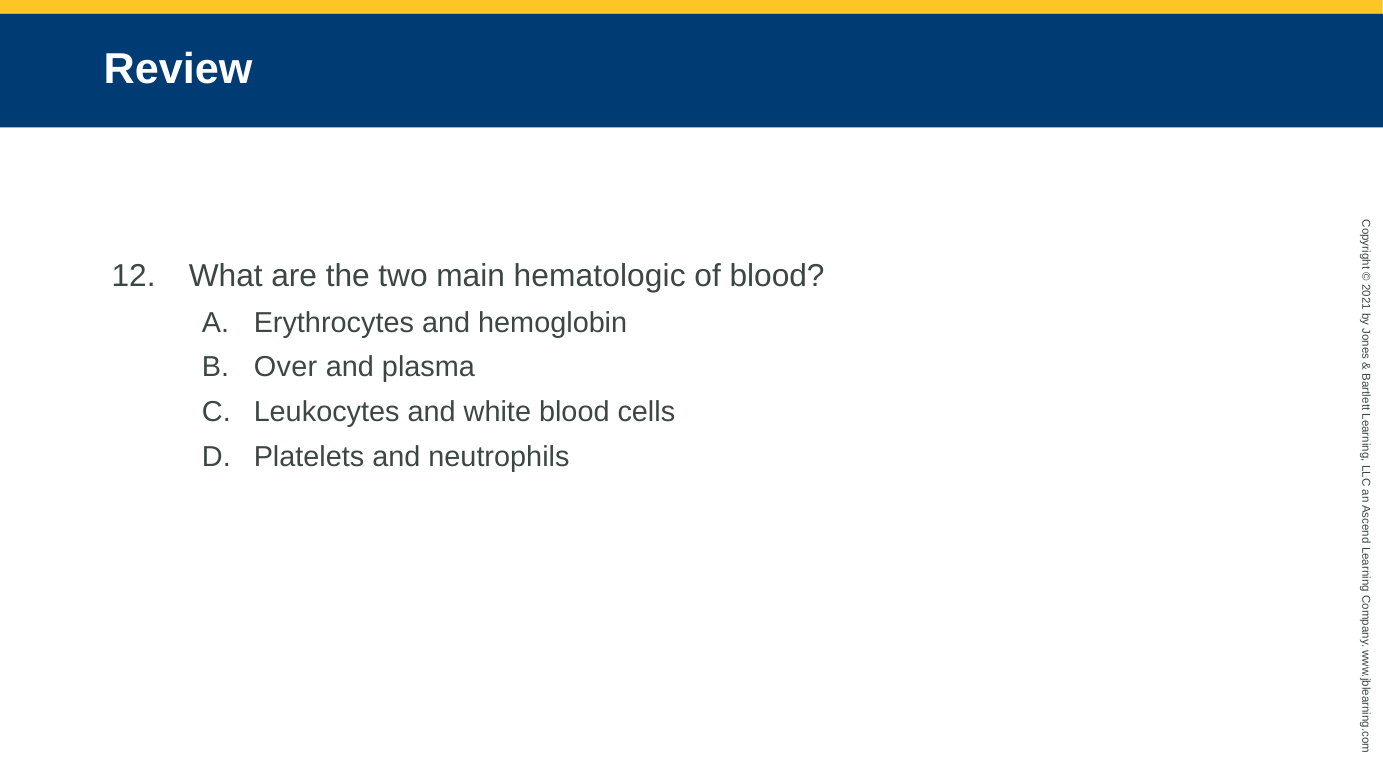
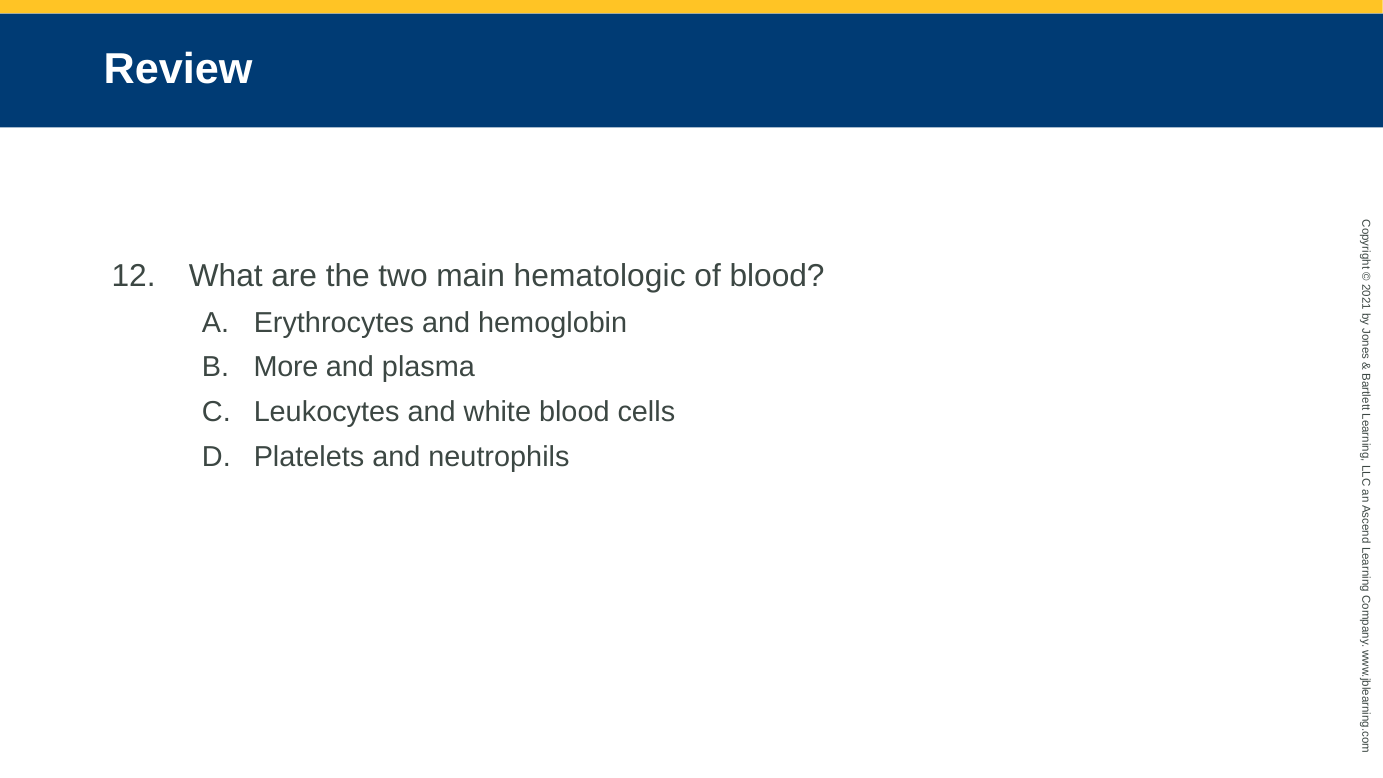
Over: Over -> More
